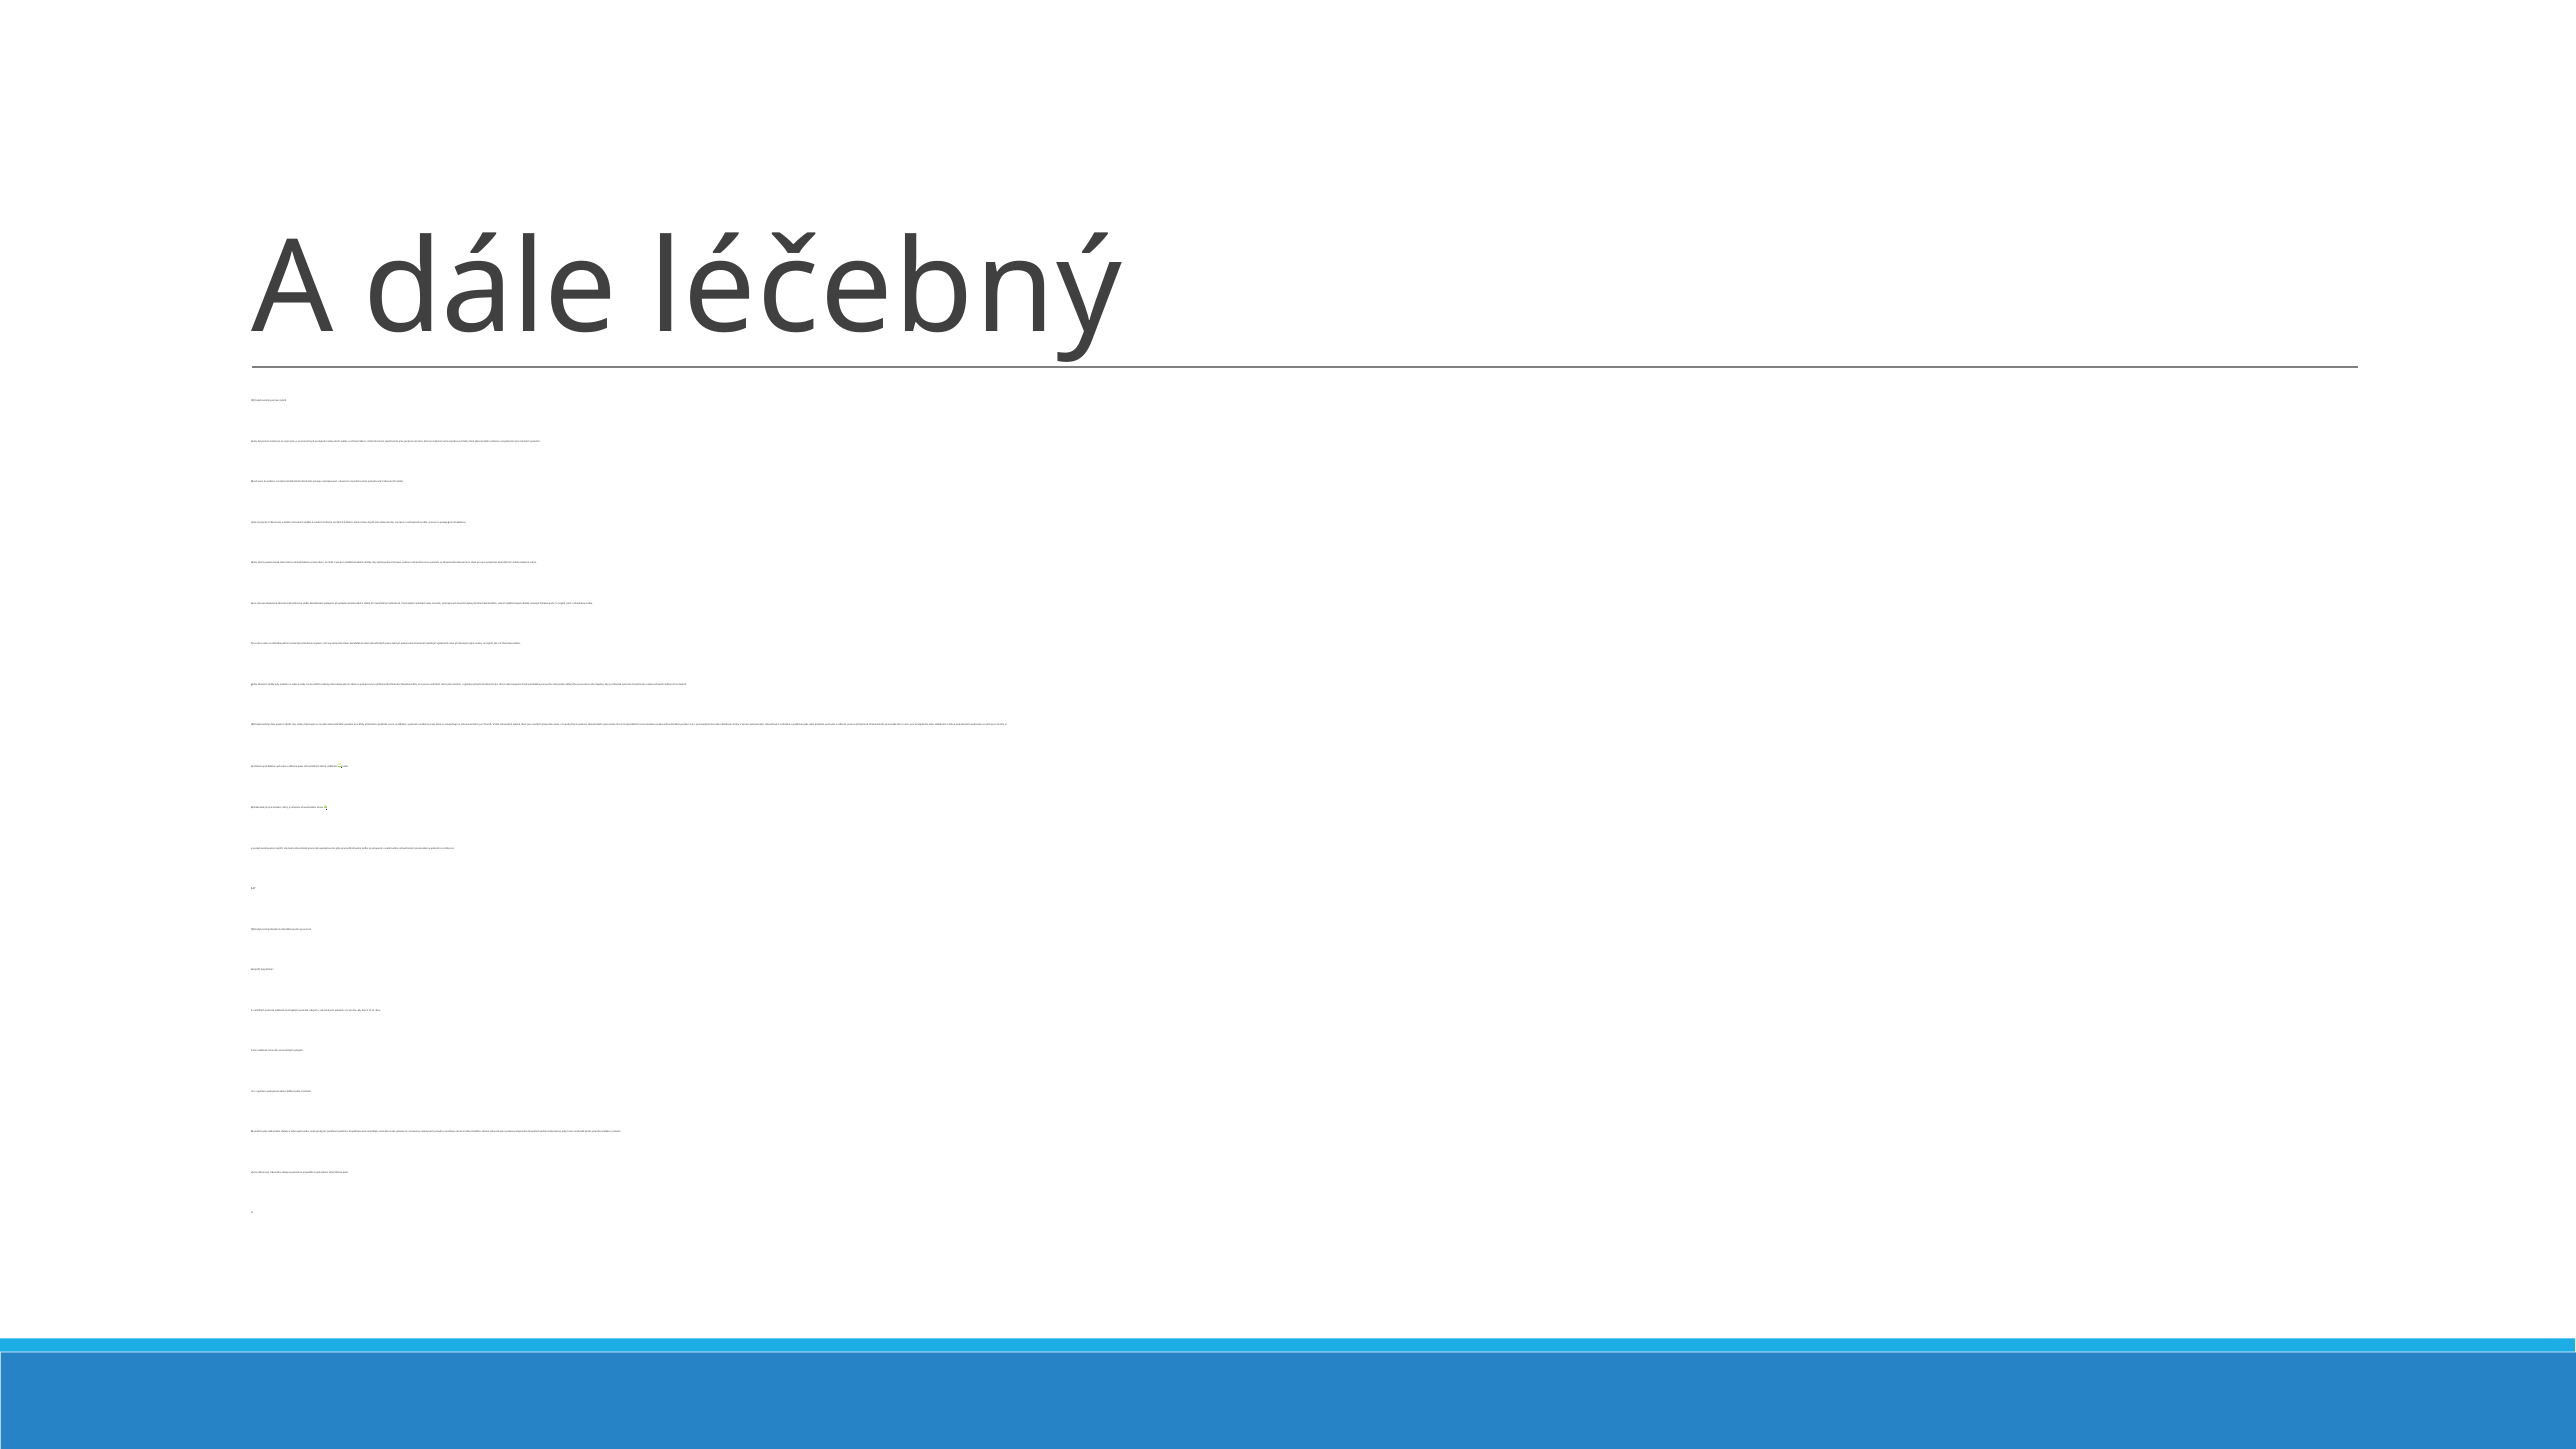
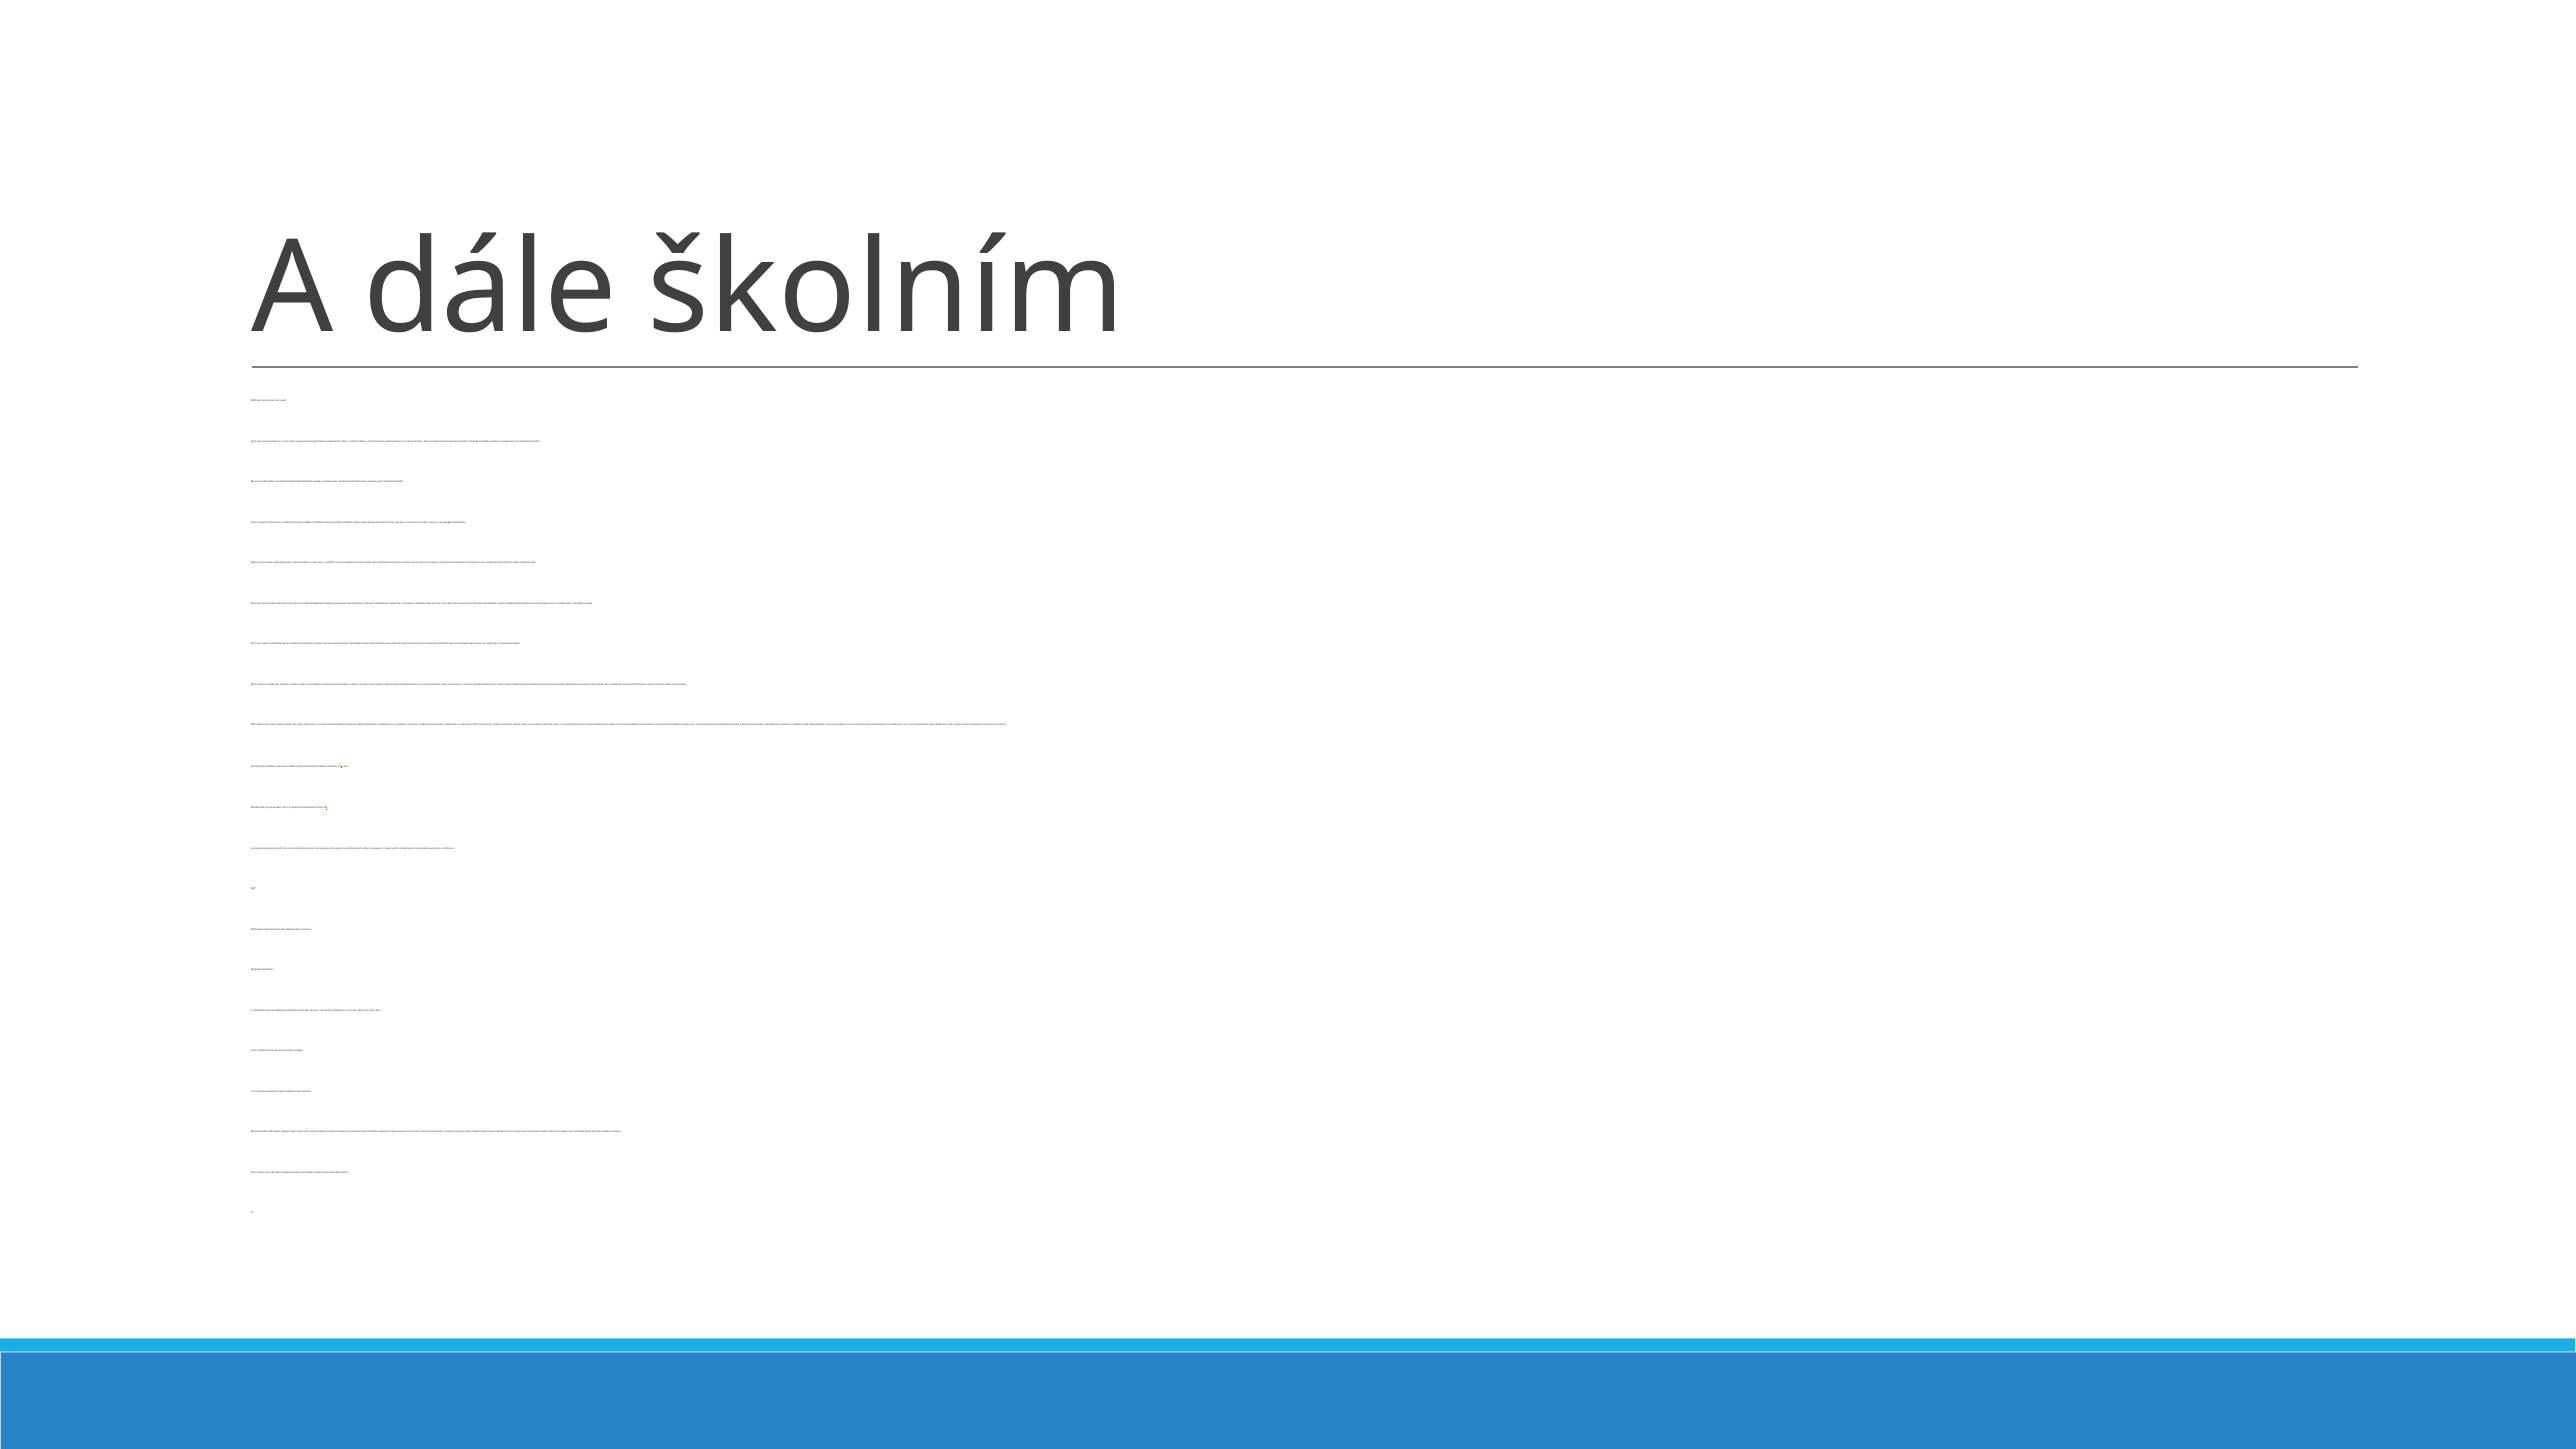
léčebný: léčebný -> školním
